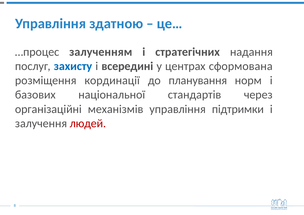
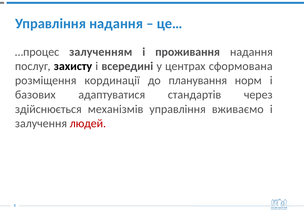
Управління здатною: здатною -> надання
стратегічних: стратегічних -> проживання
захисту colour: blue -> black
національної: національної -> адаптуватися
організаційні: організаційні -> здійснюється
підтримки: підтримки -> вживаємо
